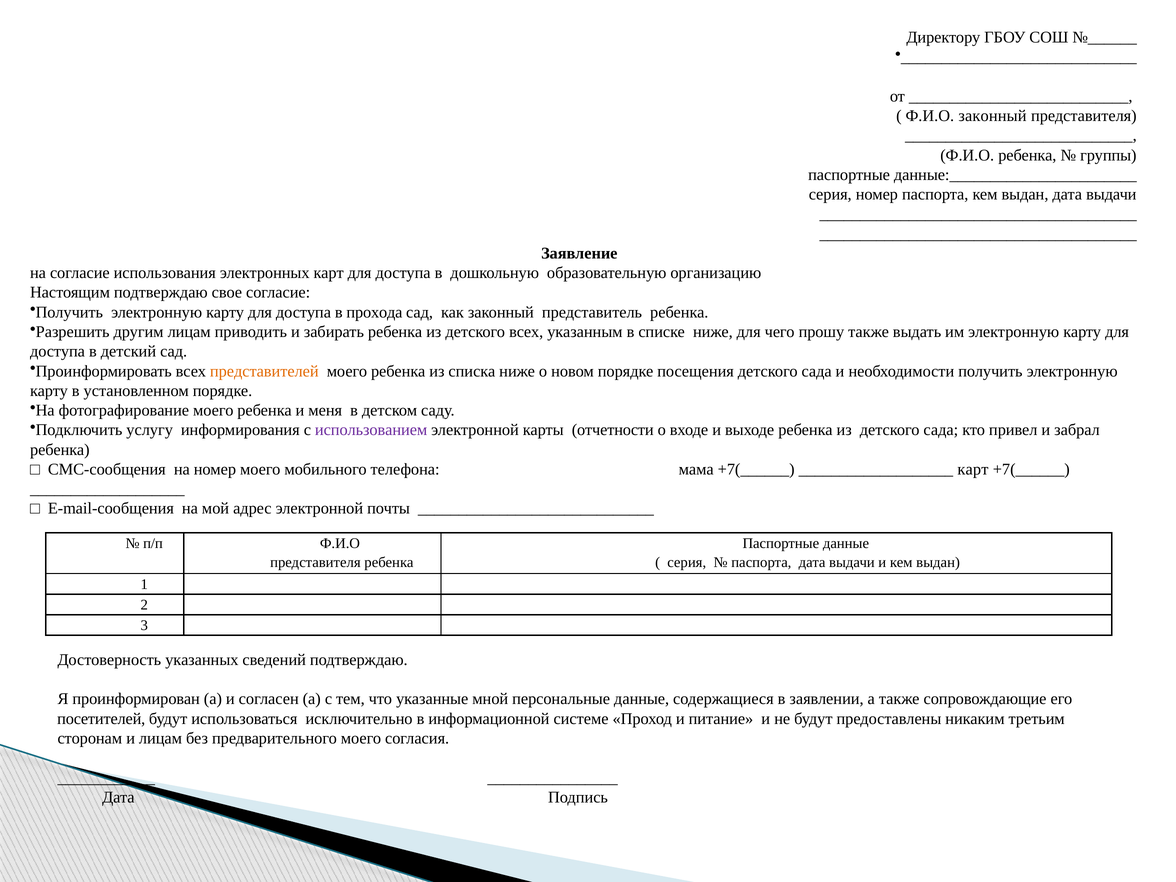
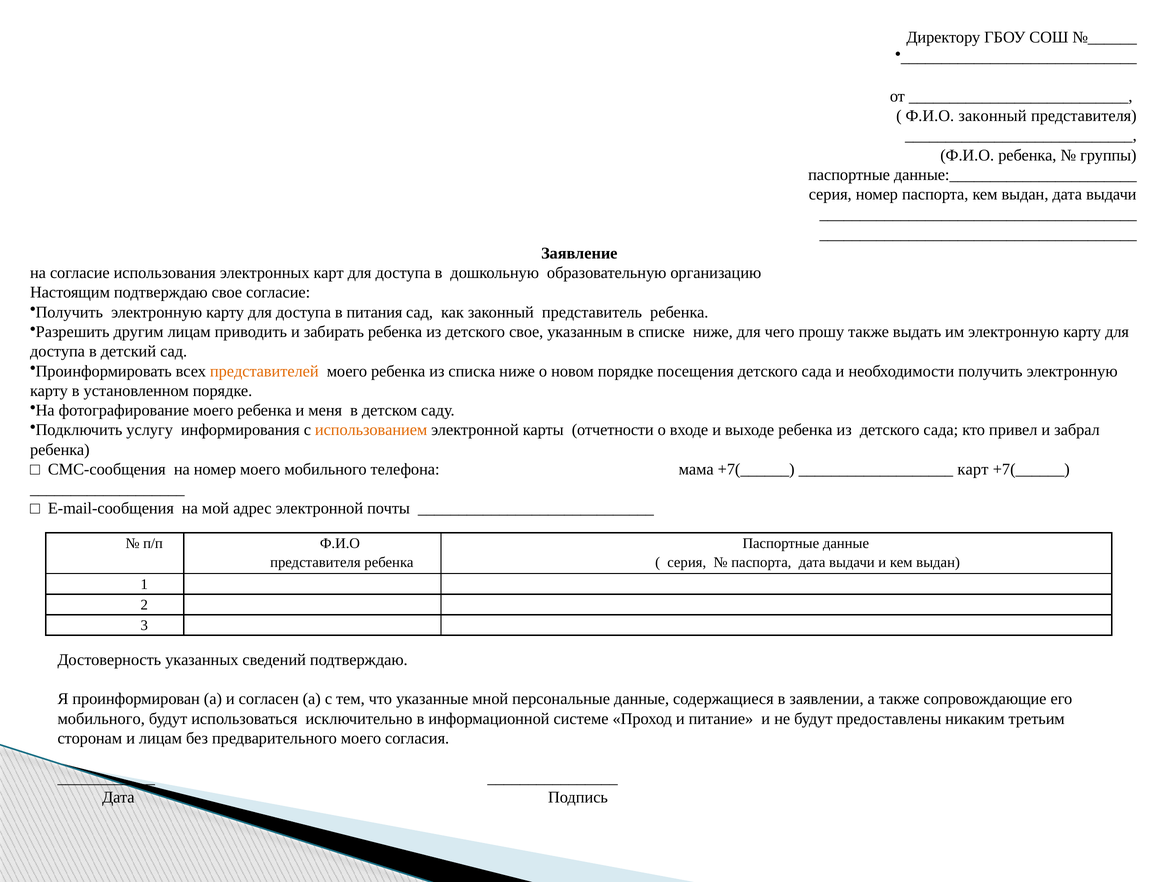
прохода: прохода -> питания
детского всех: всех -> свое
использованием colour: purple -> orange
посетителей at (101, 719): посетителей -> мобильного
